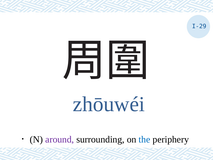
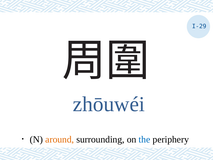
around colour: purple -> orange
